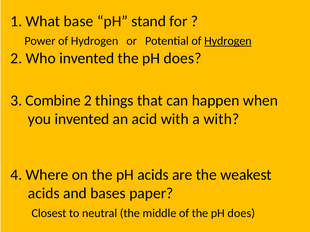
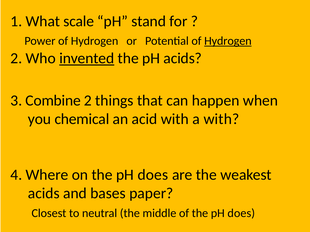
base: base -> scale
invented at (87, 58) underline: none -> present
does at (183, 58): does -> acids
you invented: invented -> chemical
on the pH acids: acids -> does
